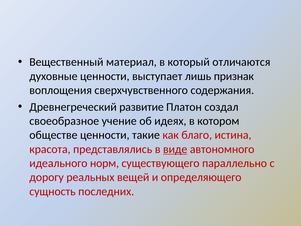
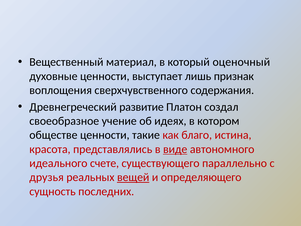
отличаются: отличаются -> оценочный
норм: норм -> счете
дорогу: дорогу -> друзья
вещей underline: none -> present
